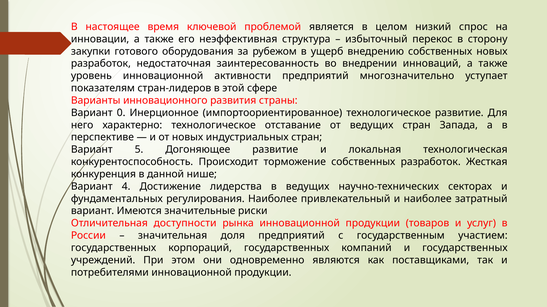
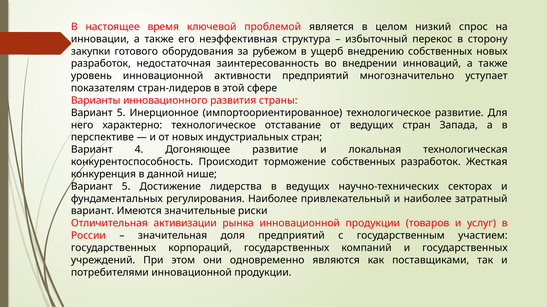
0 at (121, 113): 0 -> 5
5: 5 -> 4
4 at (126, 187): 4 -> 5
доступности: доступности -> активизации
